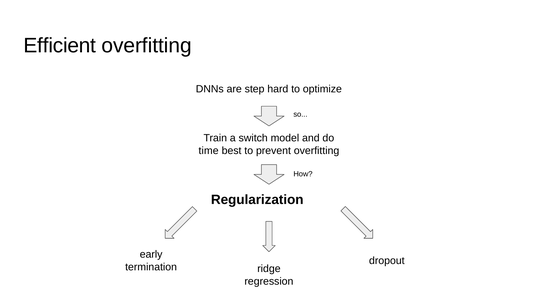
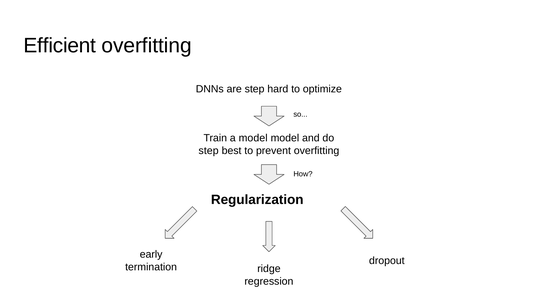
a switch: switch -> model
time at (209, 150): time -> step
